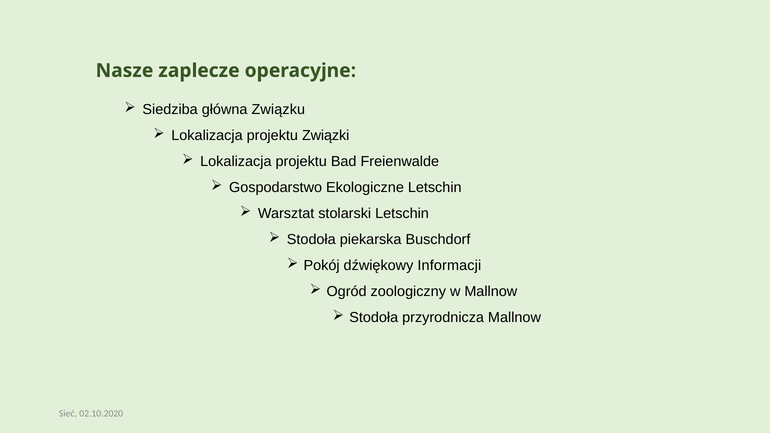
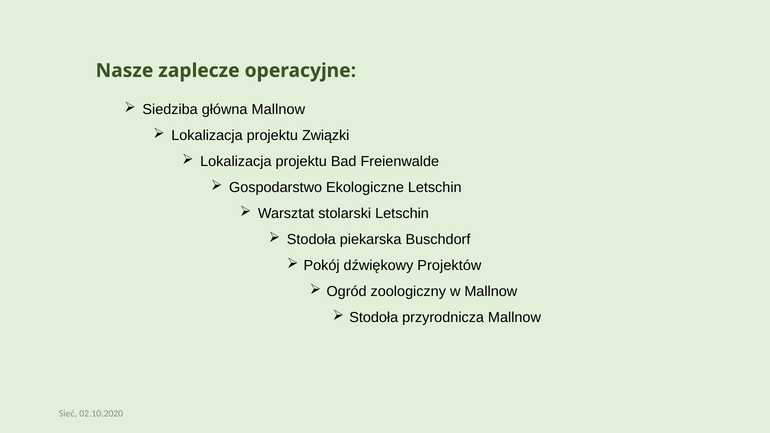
główna Związku: Związku -> Mallnow
Informacji: Informacji -> Projektów
